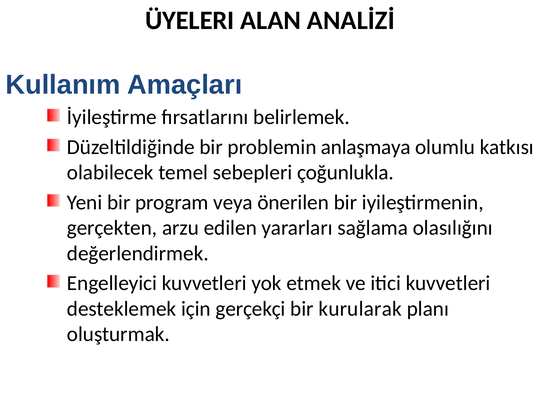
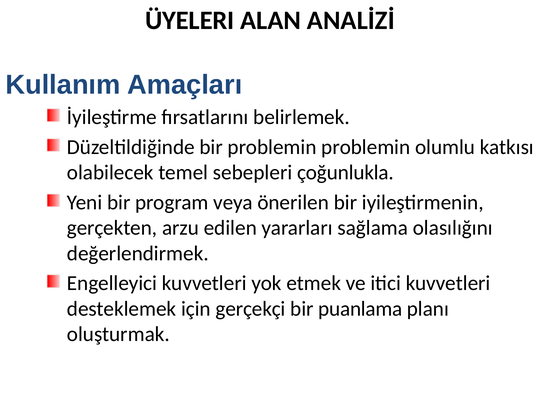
problemin anlaşmaya: anlaşmaya -> problemin
kurularak: kurularak -> puanlama
